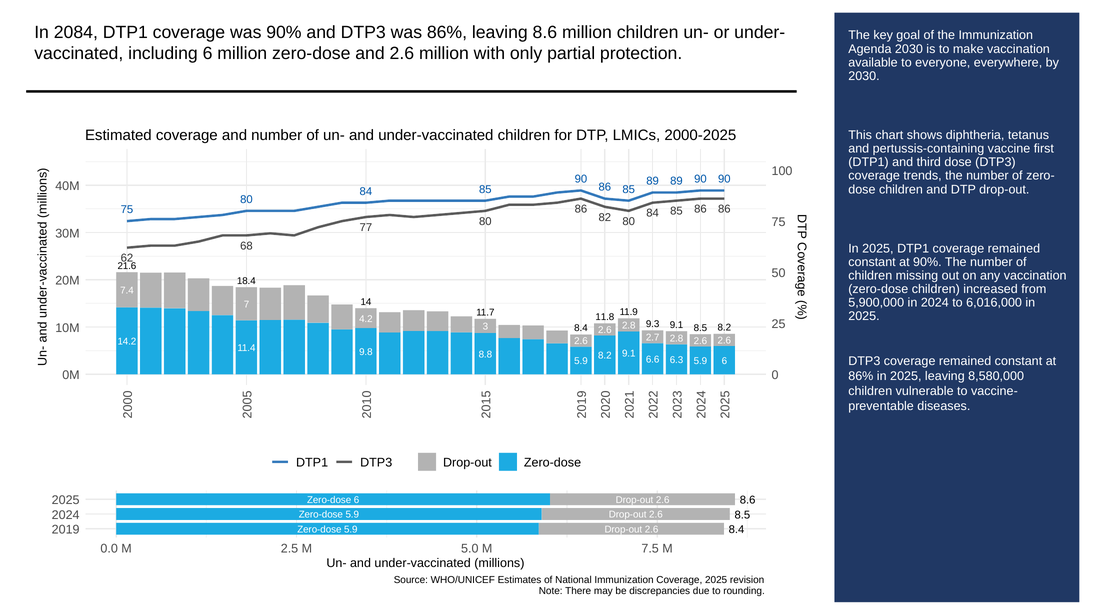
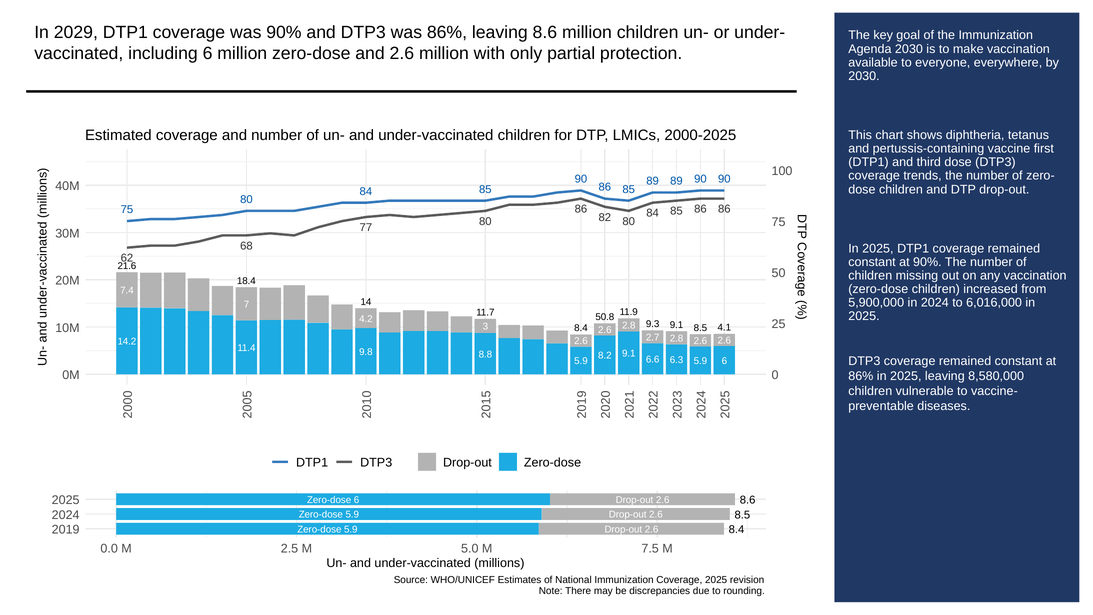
2084: 2084 -> 2029
11.8: 11.8 -> 50.8
8.5 8.2: 8.2 -> 4.1
